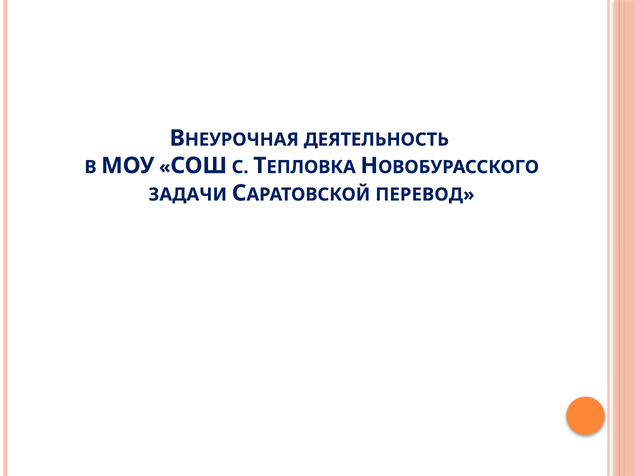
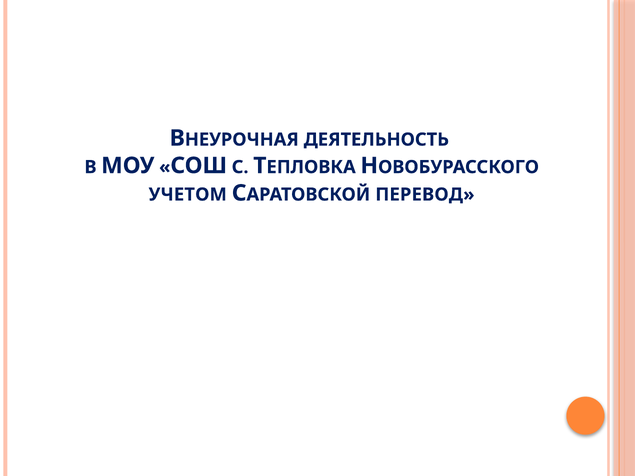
ЗАДАЧИ: ЗАДАЧИ -> УЧЕТОМ
